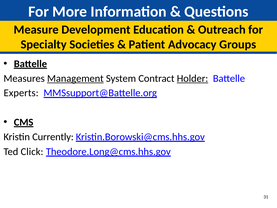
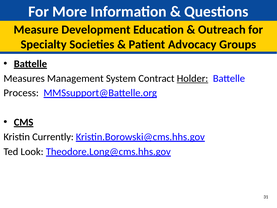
Management underline: present -> none
Experts: Experts -> Process
Click: Click -> Look
